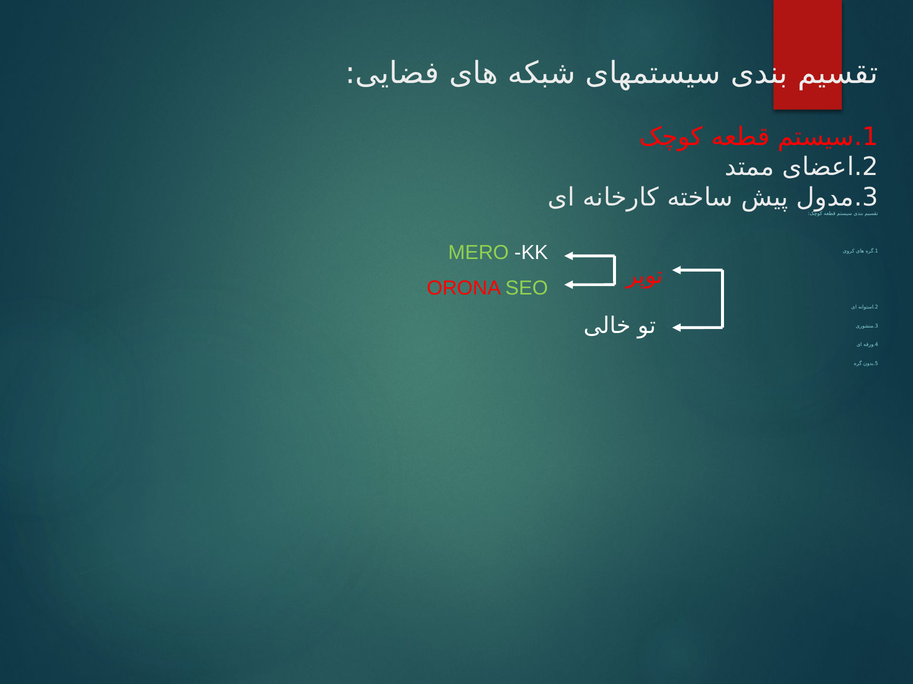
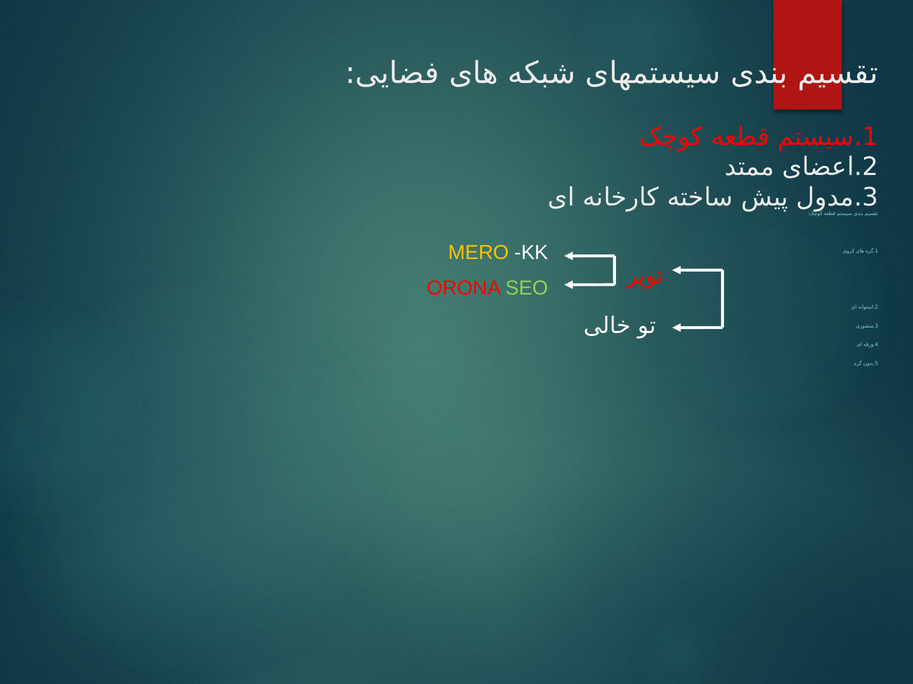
MERO colour: light green -> yellow
